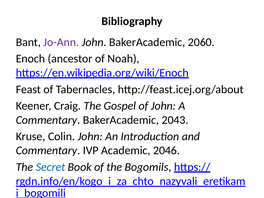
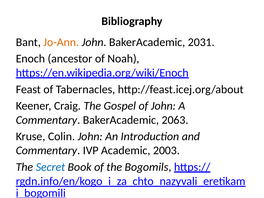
Jo-Ann colour: purple -> orange
2060: 2060 -> 2031
2043: 2043 -> 2063
2046: 2046 -> 2003
